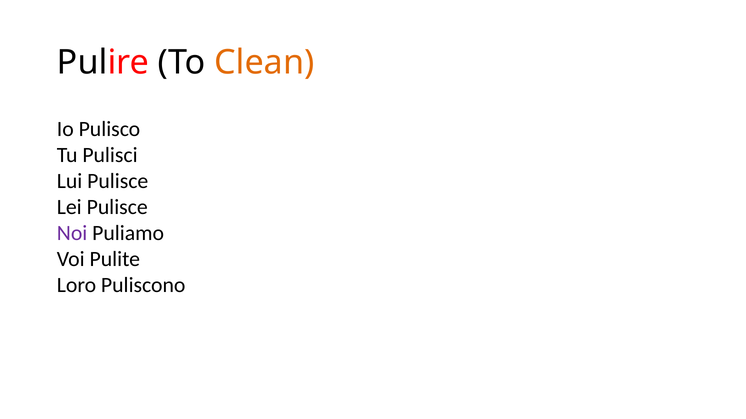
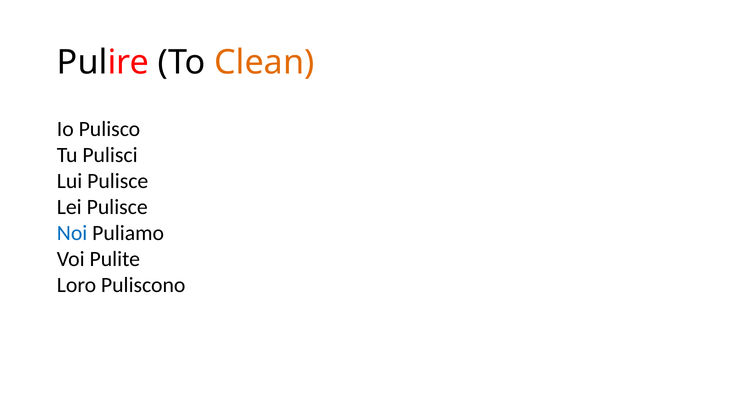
Noi colour: purple -> blue
